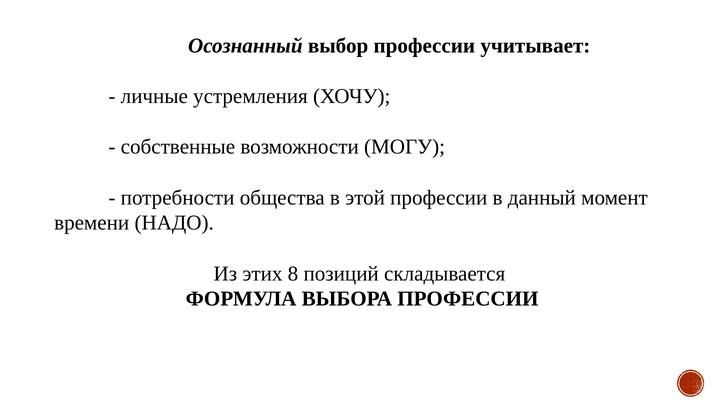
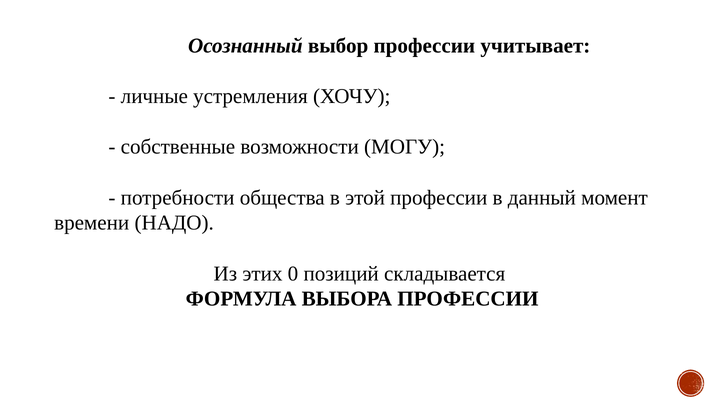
8: 8 -> 0
